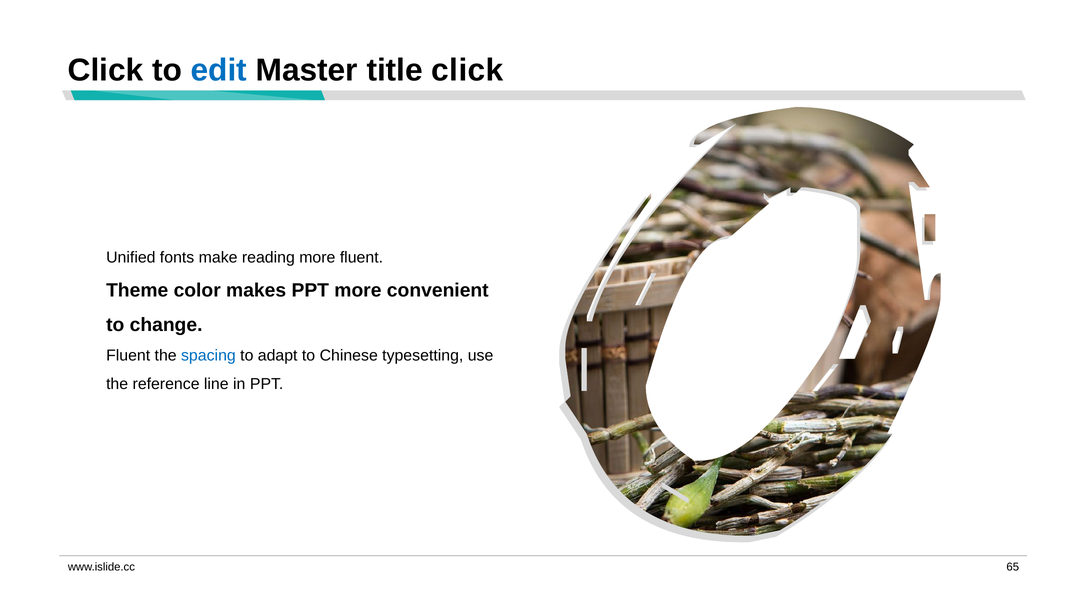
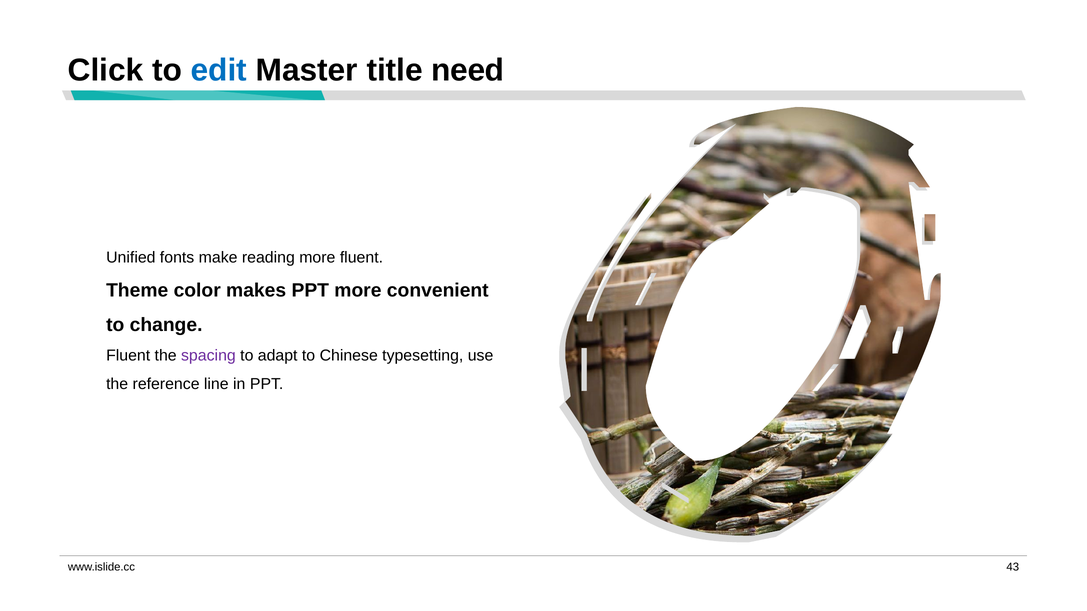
title click: click -> need
spacing colour: blue -> purple
65: 65 -> 43
